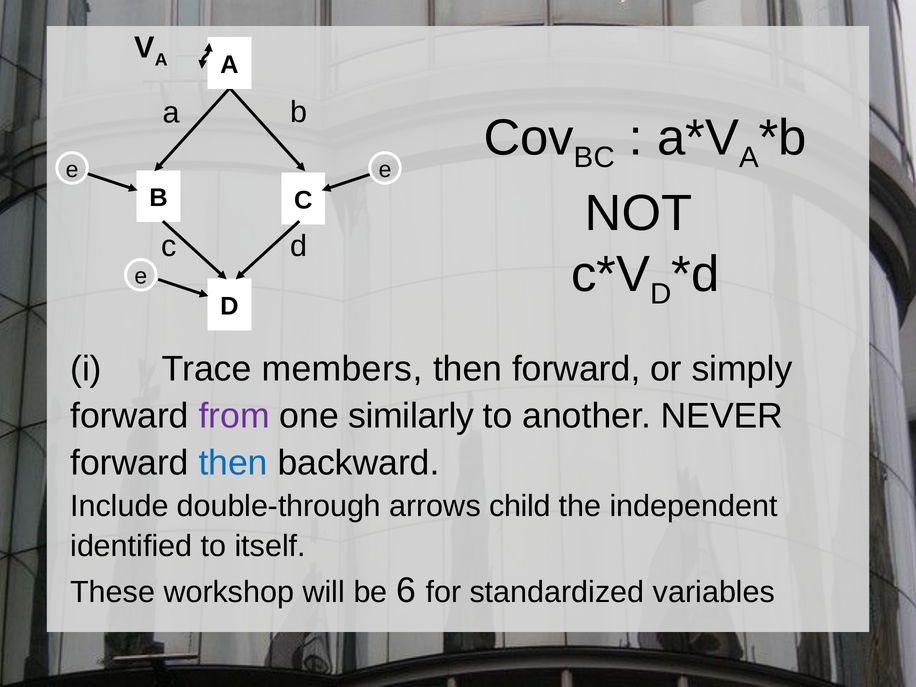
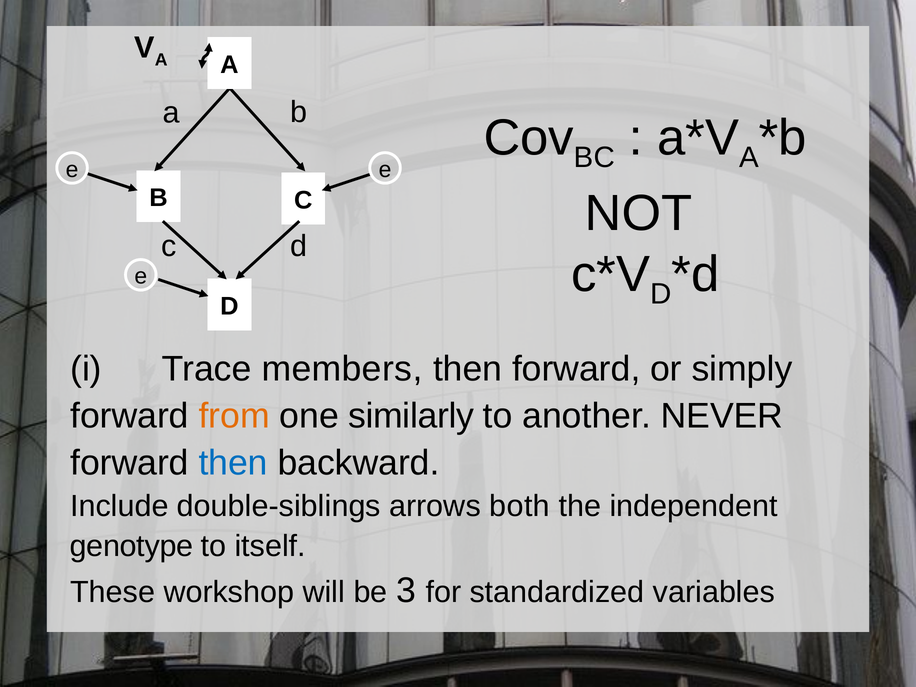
from colour: purple -> orange
double-through: double-through -> double-siblings
child: child -> both
identified: identified -> genotype
6: 6 -> 3
